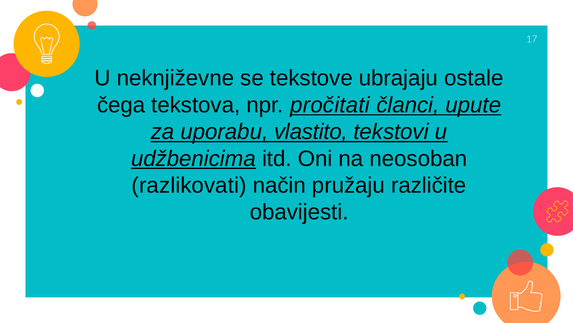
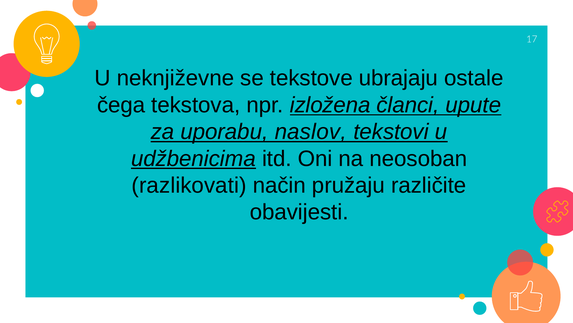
pročitati: pročitati -> izložena
vlastito: vlastito -> naslov
